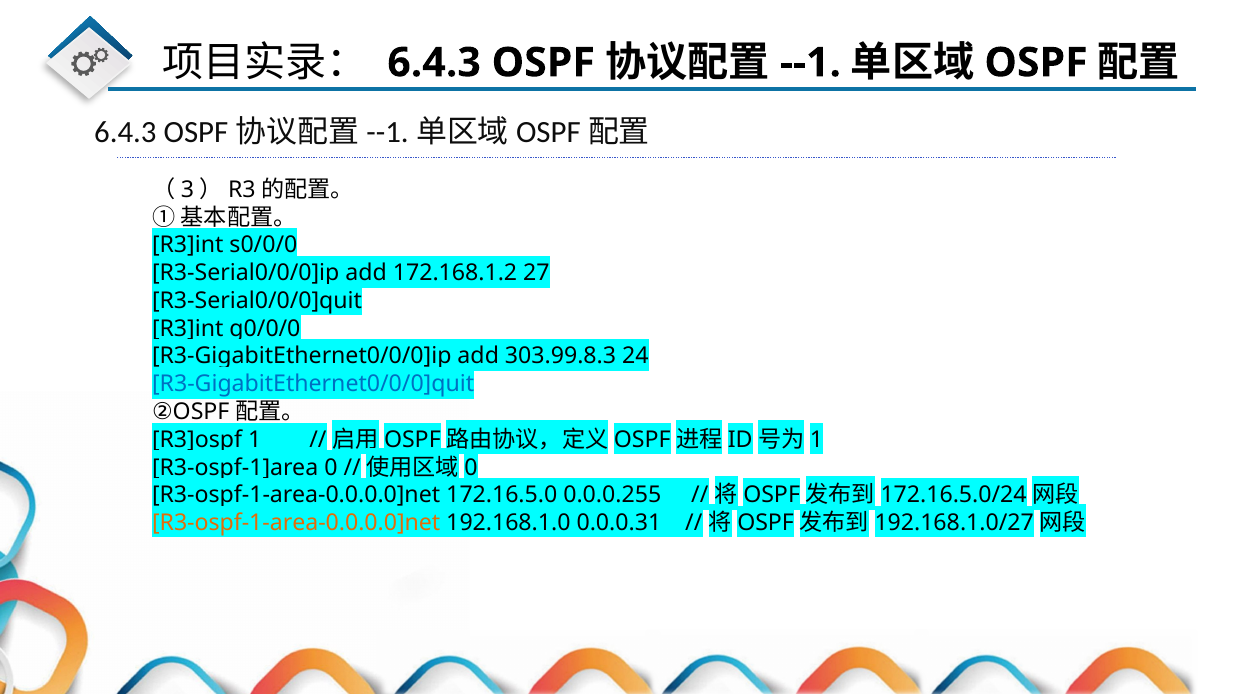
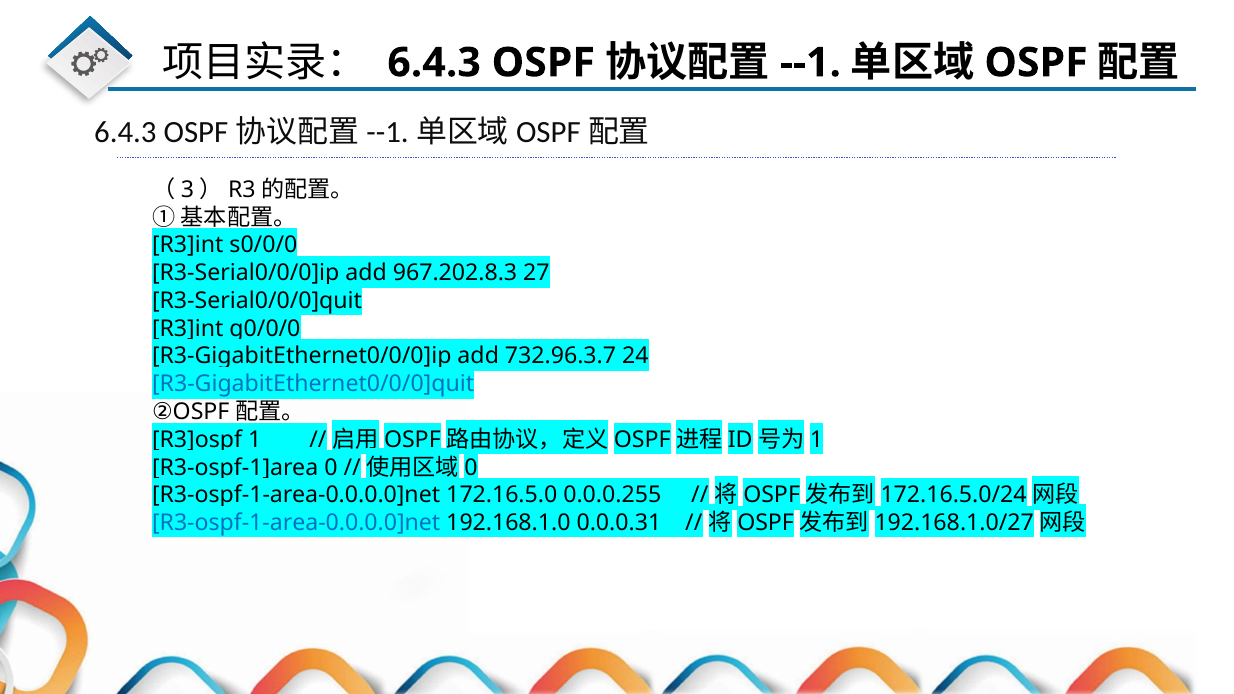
172.168.1.2: 172.168.1.2 -> 967.202.8.3
303.99.8.3: 303.99.8.3 -> 732.96.3.7
R3-ospf-1-area-0.0.0.0]net at (296, 523) colour: orange -> blue
